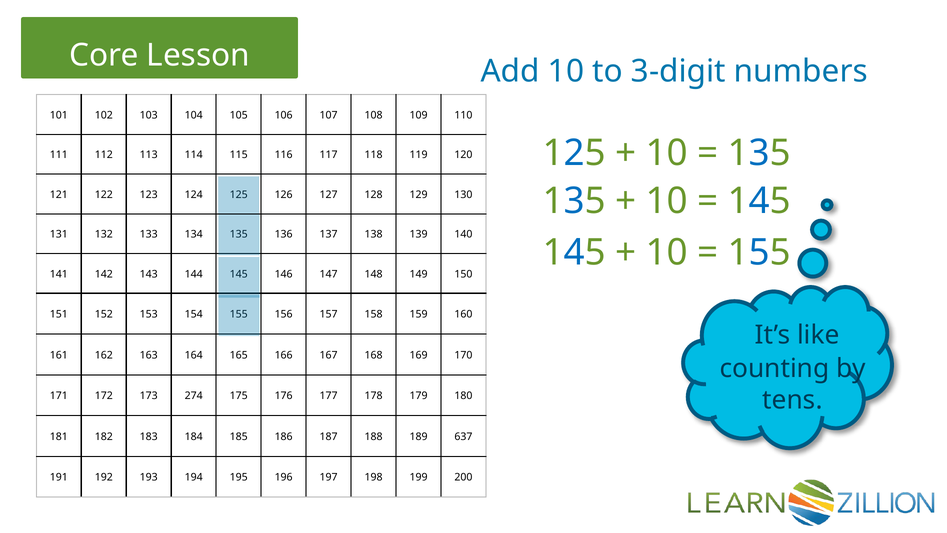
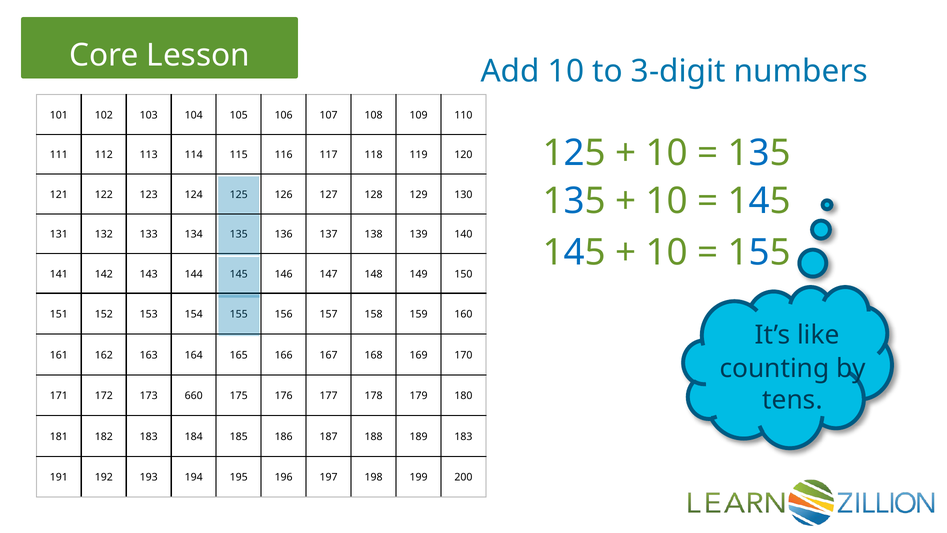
274: 274 -> 660
189 637: 637 -> 183
